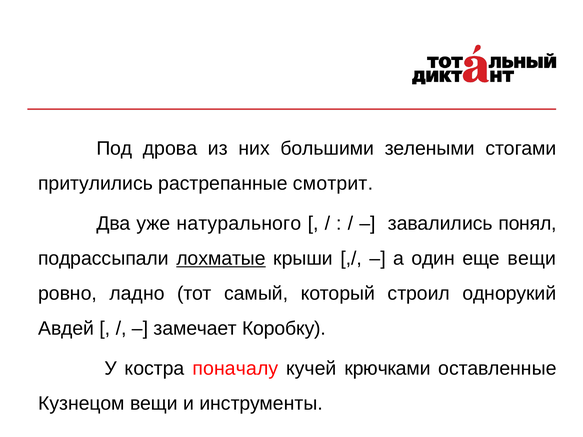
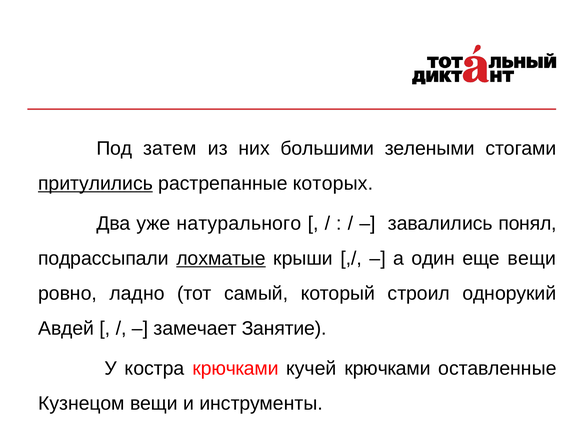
дрова: дрова -> затем
притулились underline: none -> present
смотрит: смотрит -> которых
Коробку: Коробку -> Занятие
костра поначалу: поначалу -> крючками
